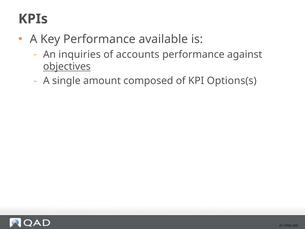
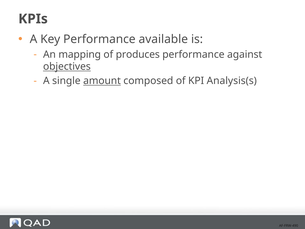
inquiries: inquiries -> mapping
accounts: accounts -> produces
amount underline: none -> present
Options(s: Options(s -> Analysis(s
